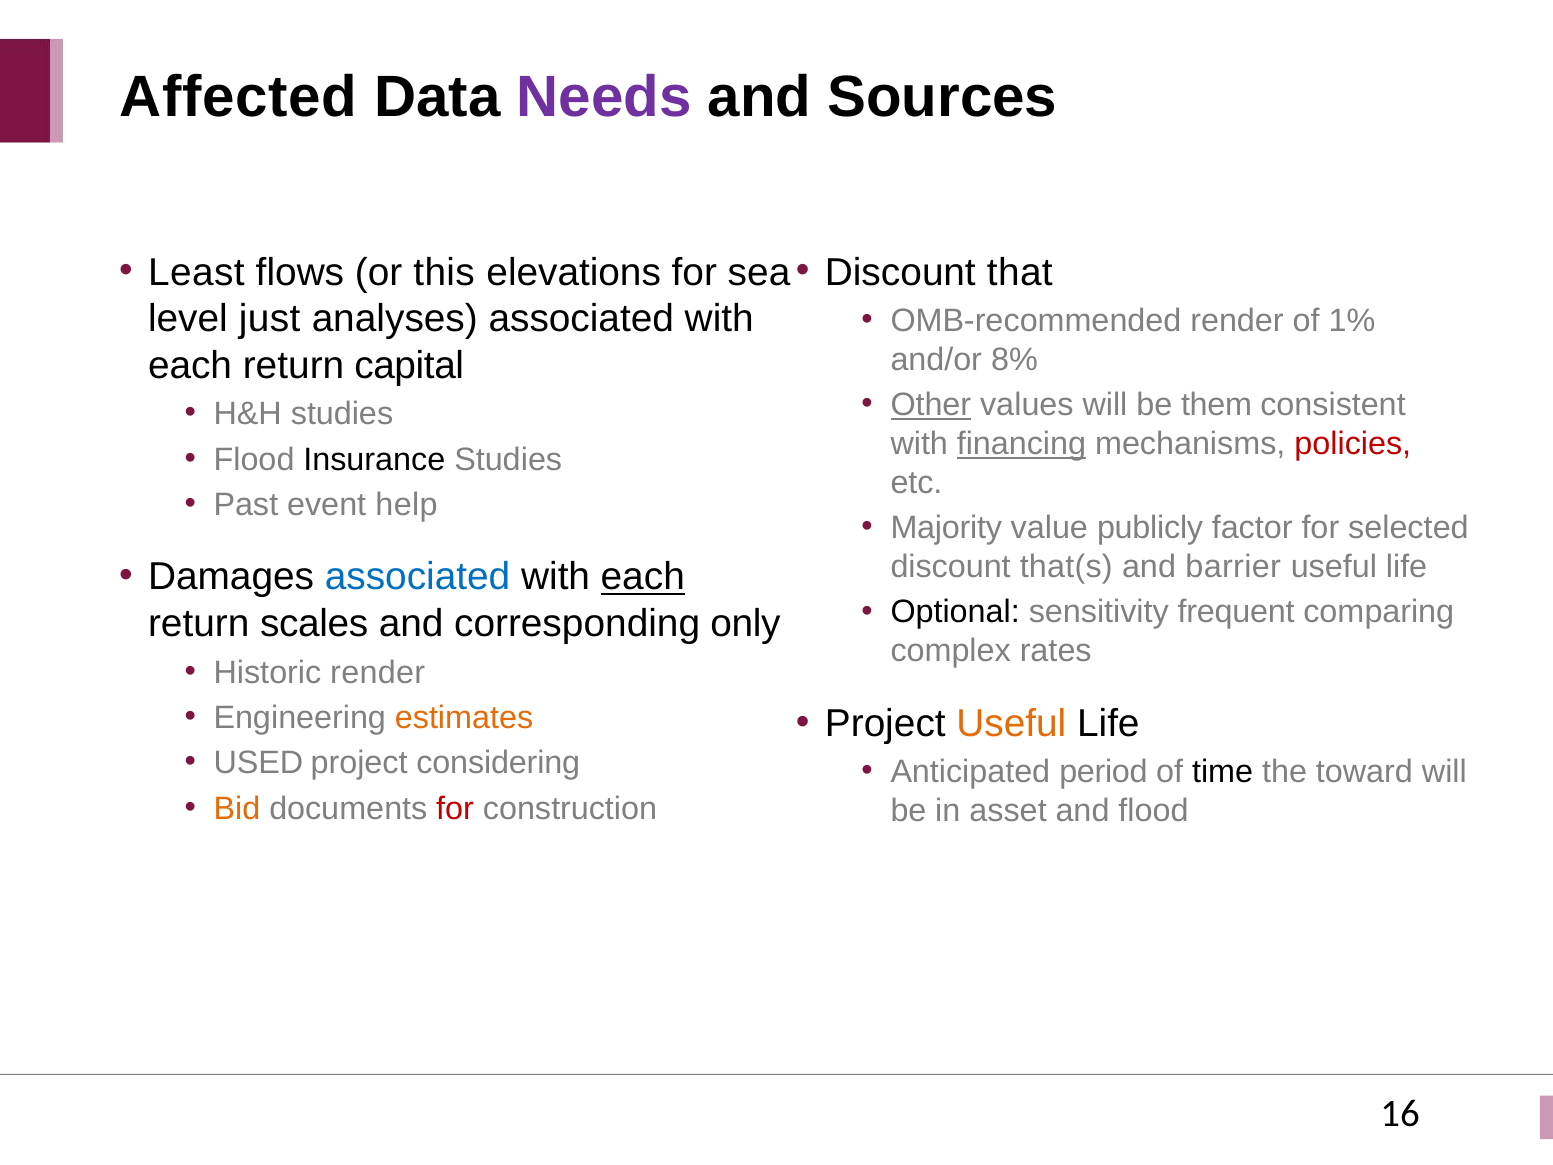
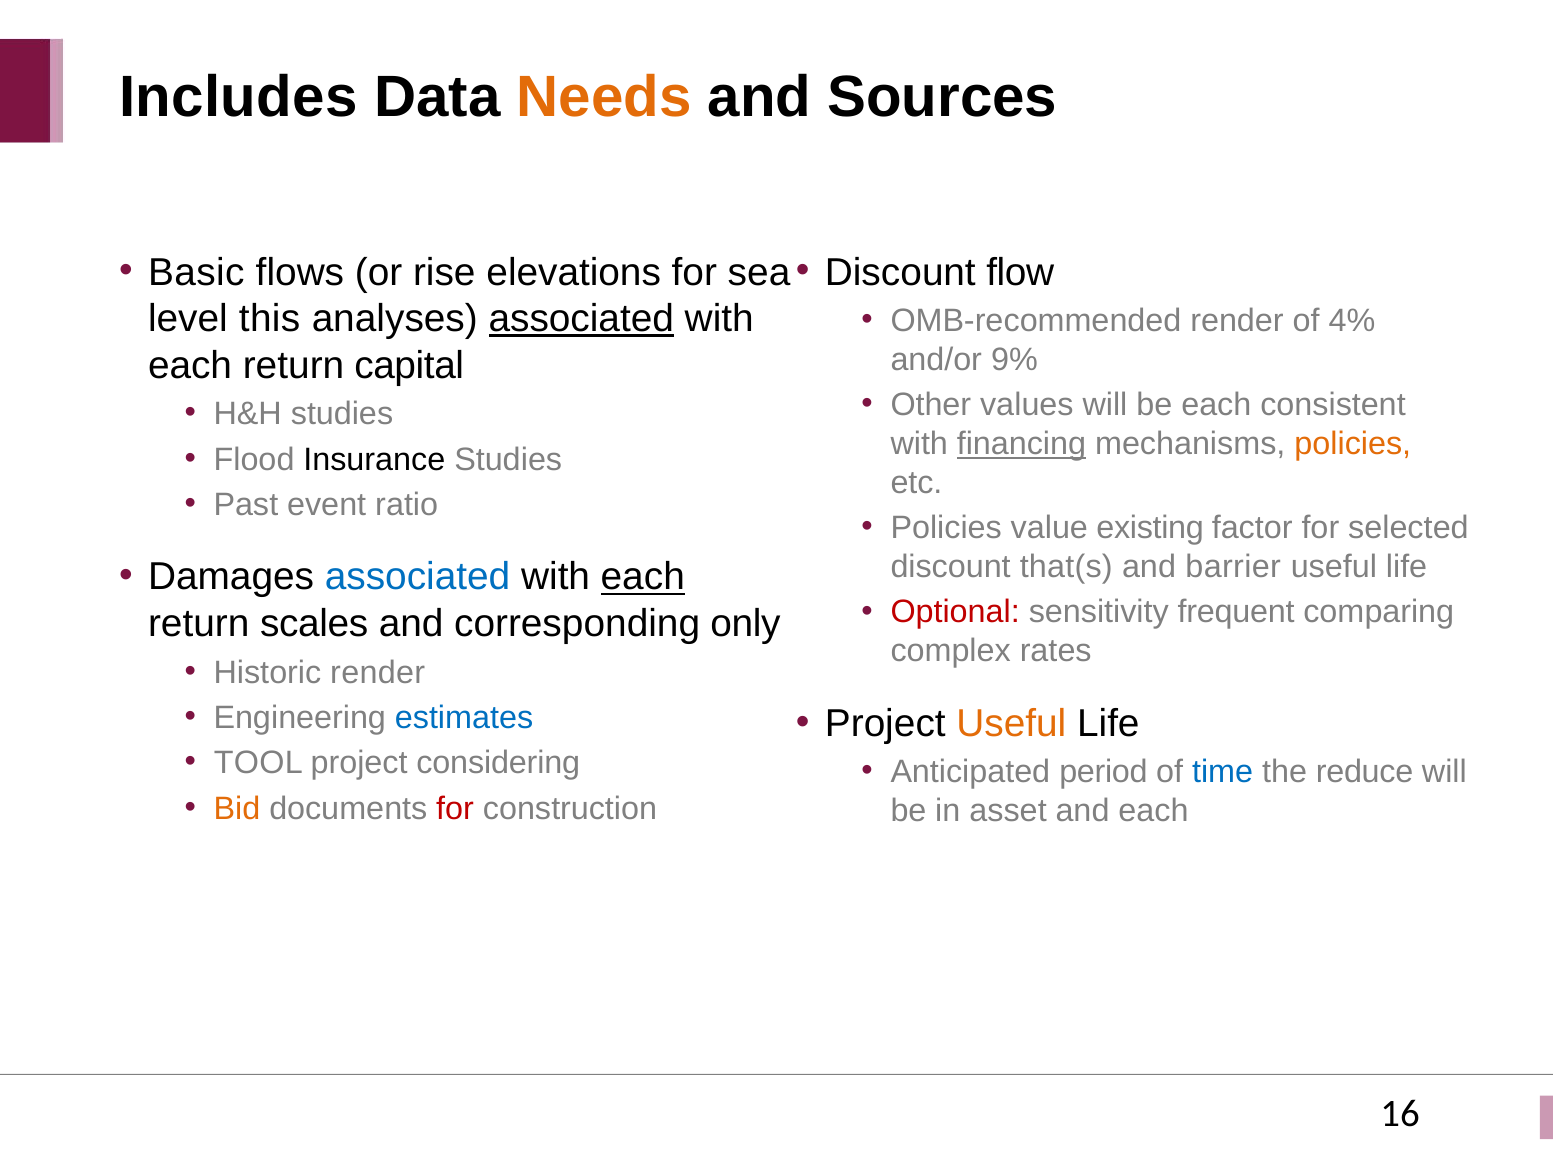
Affected: Affected -> Includes
Needs colour: purple -> orange
Least: Least -> Basic
this: this -> rise
that: that -> flow
just: just -> this
associated at (581, 319) underline: none -> present
1%: 1% -> 4%
8%: 8% -> 9%
Other underline: present -> none
be them: them -> each
policies at (1353, 444) colour: red -> orange
help: help -> ratio
Majority at (946, 528): Majority -> Policies
publicly: publicly -> existing
Optional colour: black -> red
estimates colour: orange -> blue
USED: USED -> TOOL
time colour: black -> blue
toward: toward -> reduce
and flood: flood -> each
